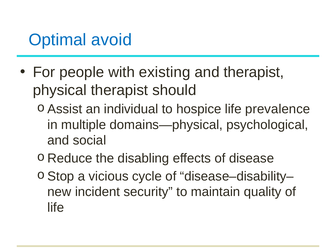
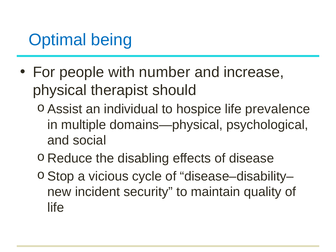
avoid: avoid -> being
existing: existing -> number
and therapist: therapist -> increase
